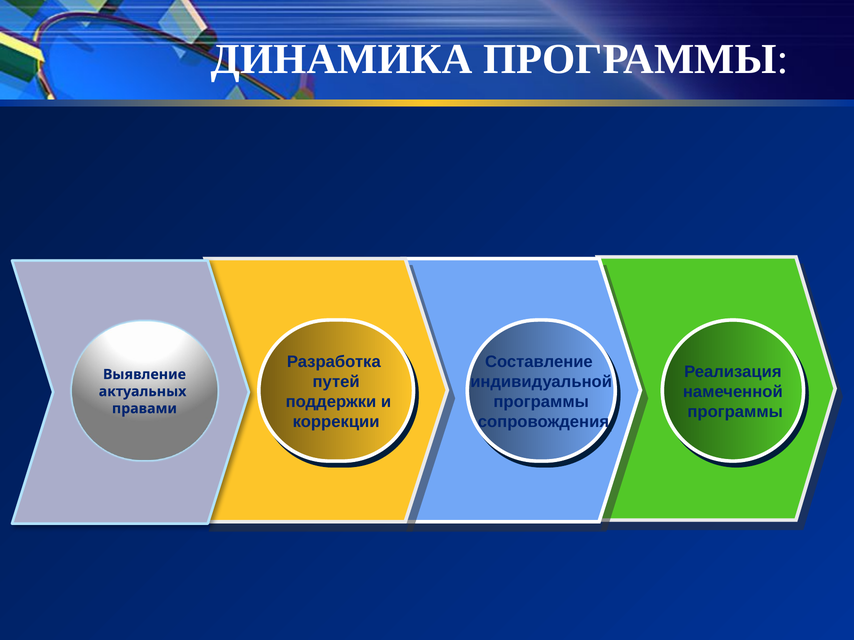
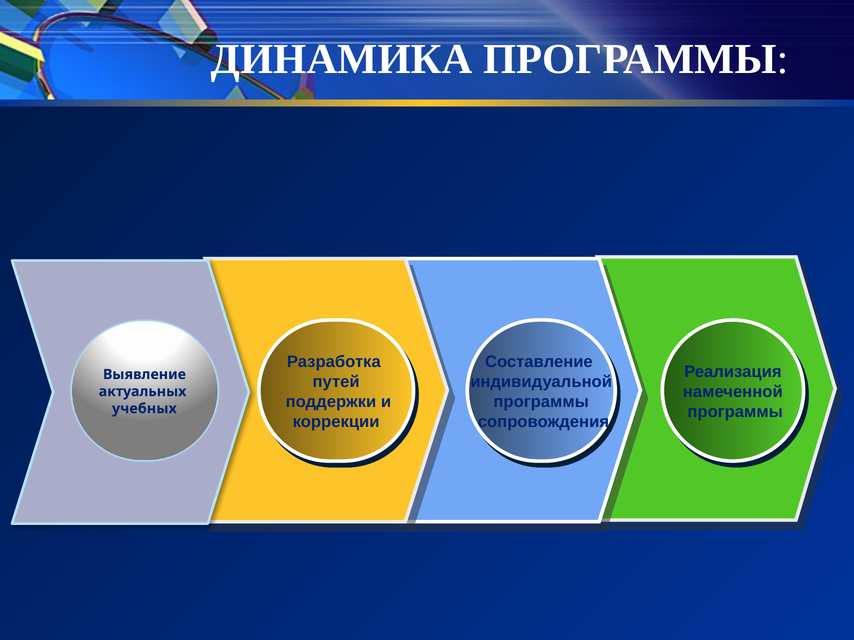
правами: правами -> учебных
